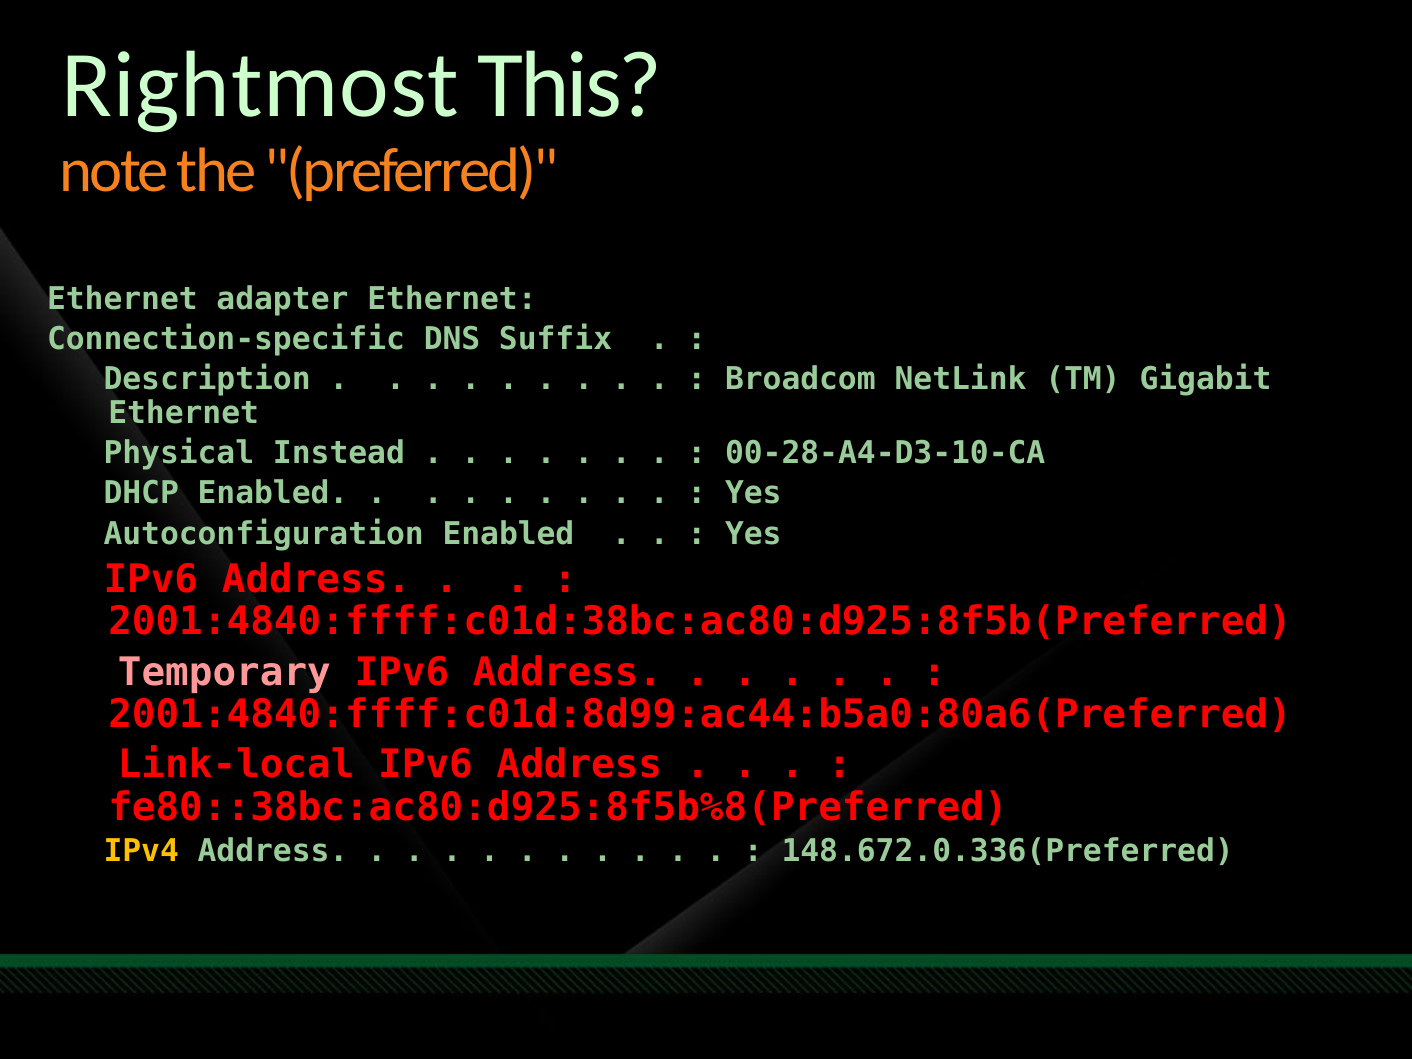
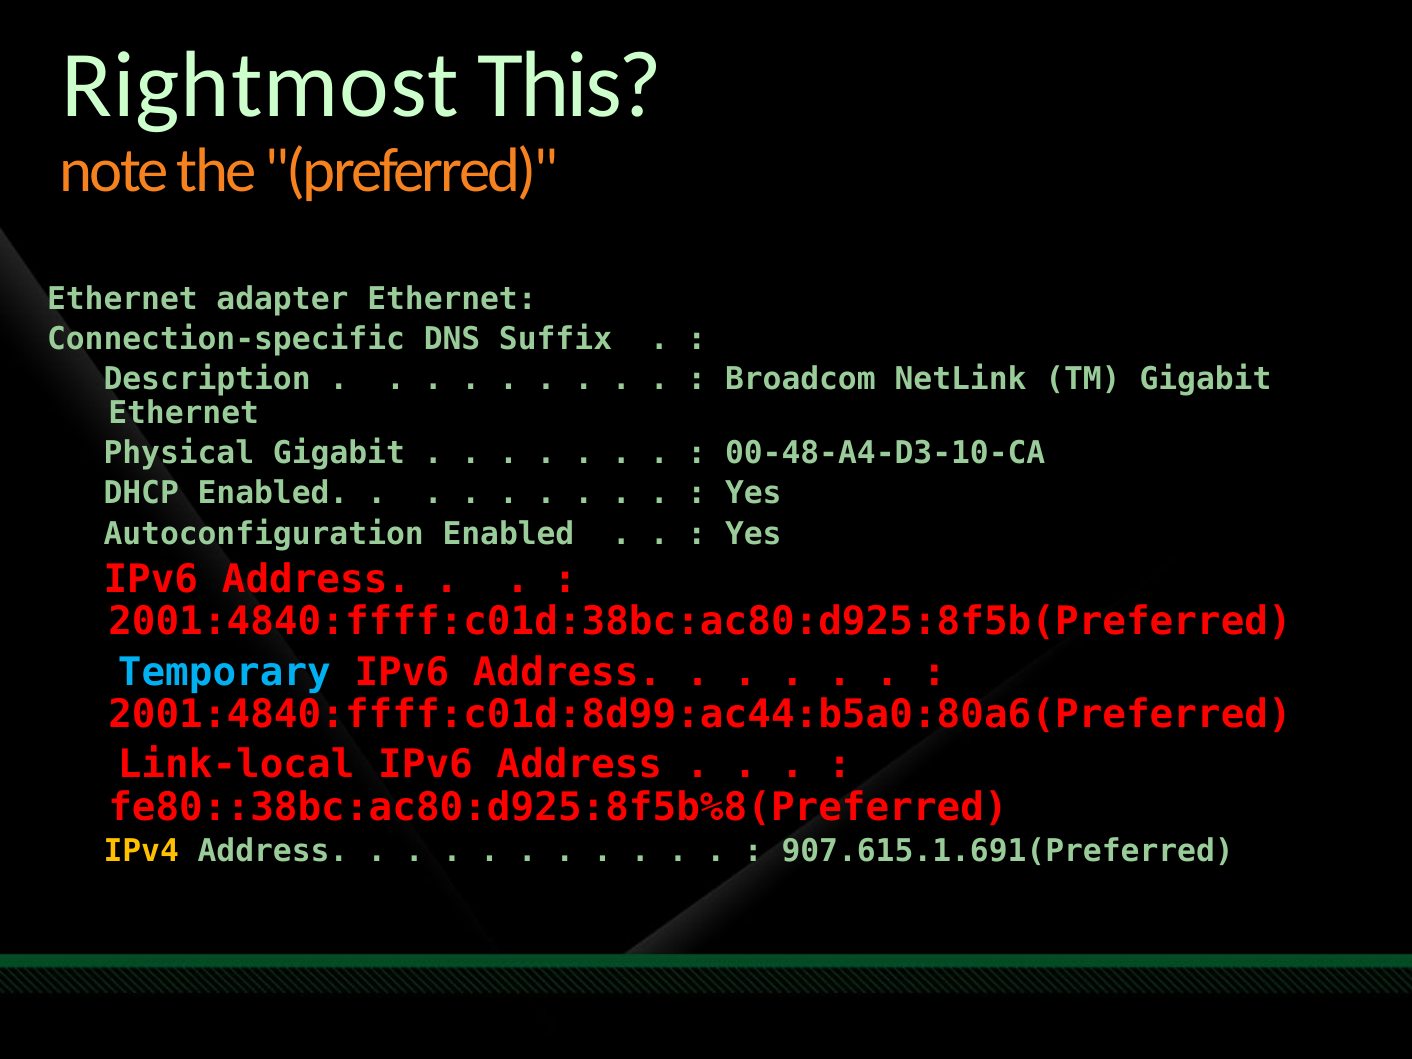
Physical Instead: Instead -> Gigabit
00-28-A4-D3-10-CA: 00-28-A4-D3-10-CA -> 00-48-A4-D3-10-CA
Temporary colour: pink -> light blue
148.672.0.336(Preferred: 148.672.0.336(Preferred -> 907.615.1.691(Preferred
